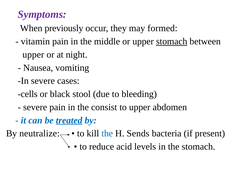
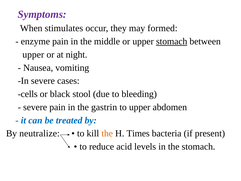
previously: previously -> stimulates
vitamin: vitamin -> enzyme
consist: consist -> gastrin
treated underline: present -> none
the at (107, 133) colour: blue -> orange
Sends: Sends -> Times
